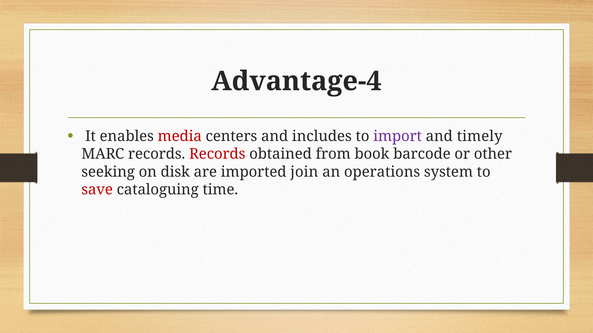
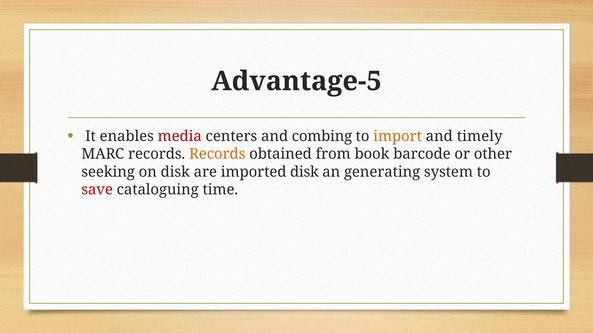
Advantage-4: Advantage-4 -> Advantage-5
includes: includes -> combing
import colour: purple -> orange
Records at (217, 154) colour: red -> orange
imported join: join -> disk
operations: operations -> generating
